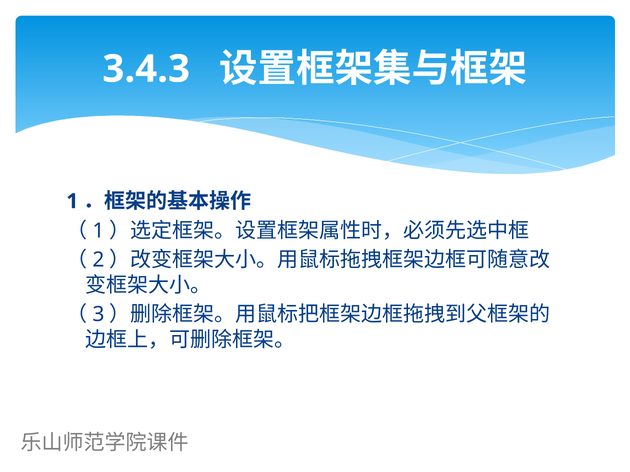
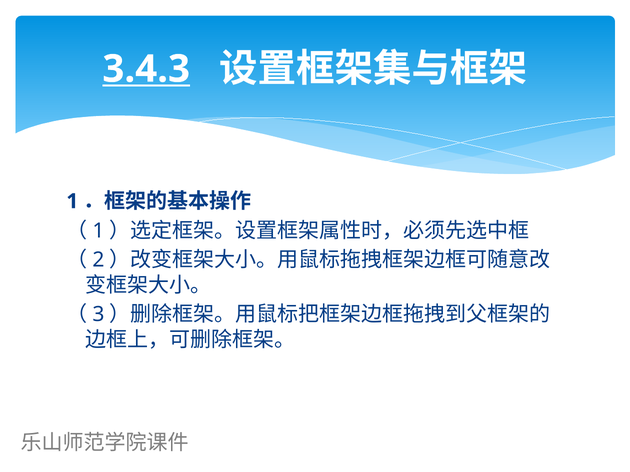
3.4.3 underline: none -> present
